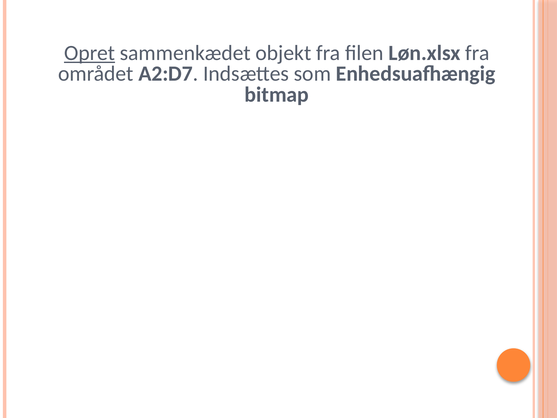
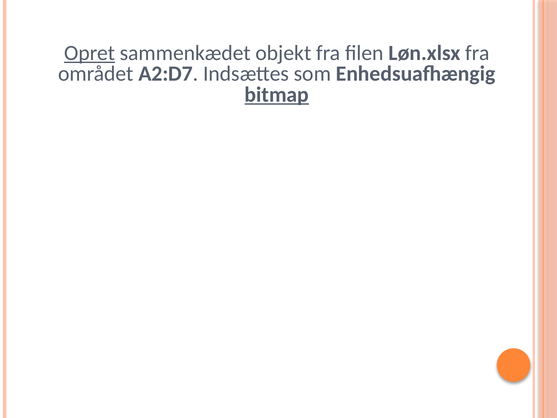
bitmap underline: none -> present
